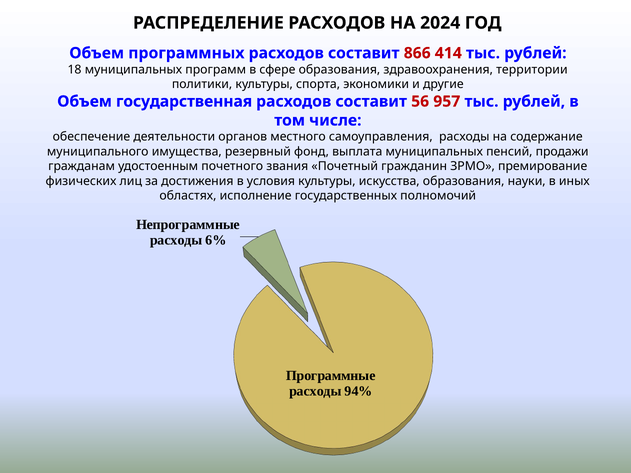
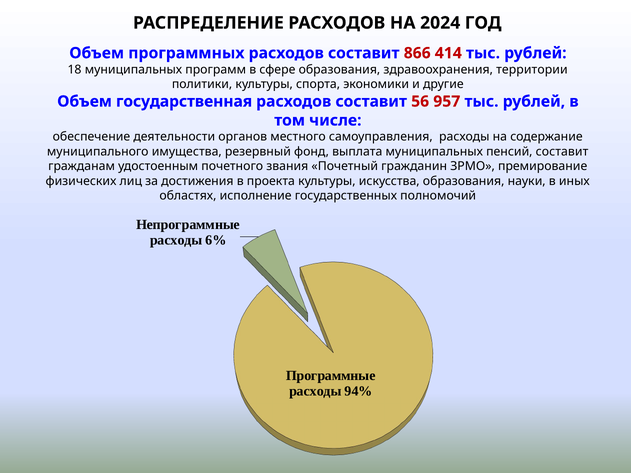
пенсий продажи: продажи -> составит
условия: условия -> проекта
